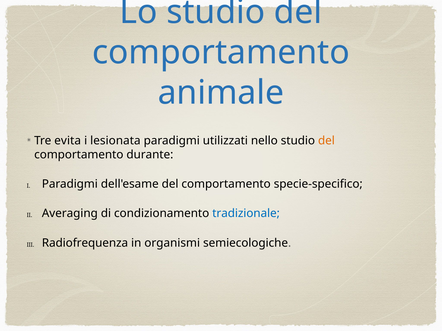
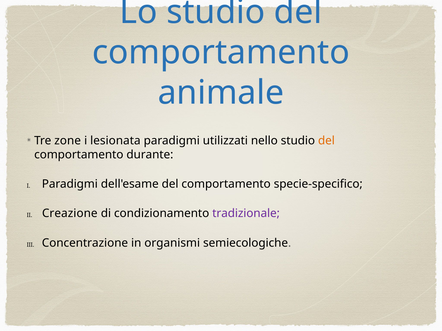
evita: evita -> zone
Averaging: Averaging -> Creazione
tradizionale colour: blue -> purple
Radiofrequenza: Radiofrequenza -> Concentrazione
